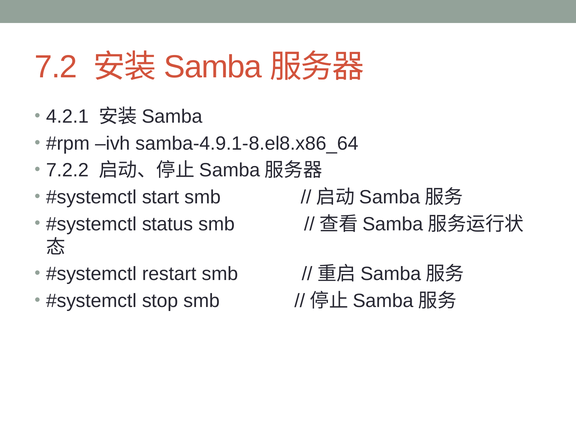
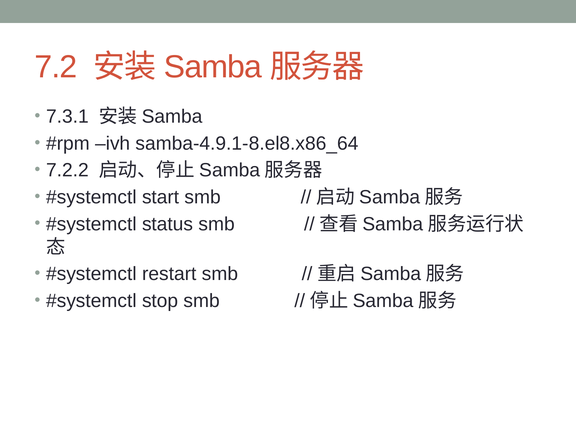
4.2.1: 4.2.1 -> 7.3.1
